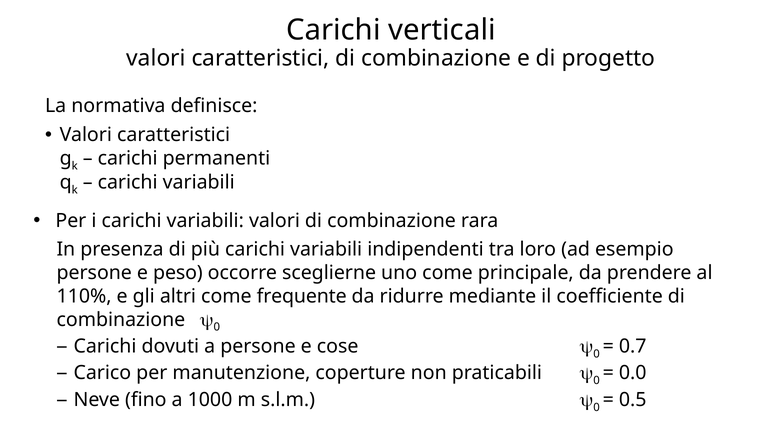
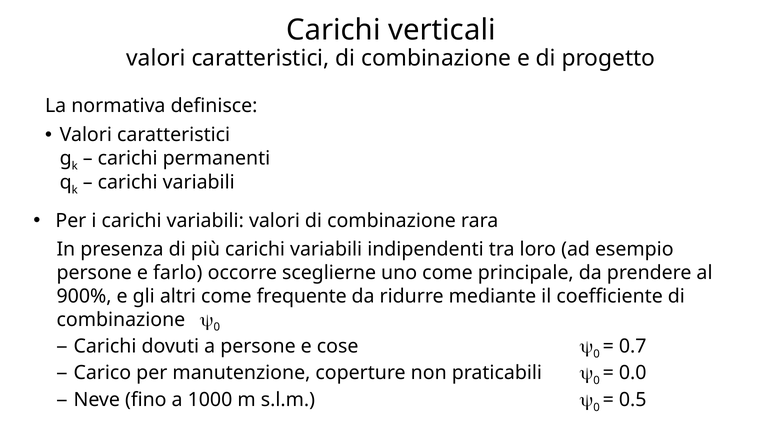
peso: peso -> farlo
110%: 110% -> 900%
